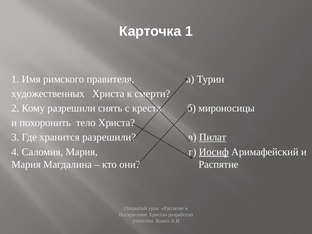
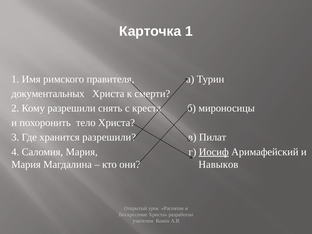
художественных: художественных -> документальных
Пилат underline: present -> none
они Распятие: Распятие -> Навыков
